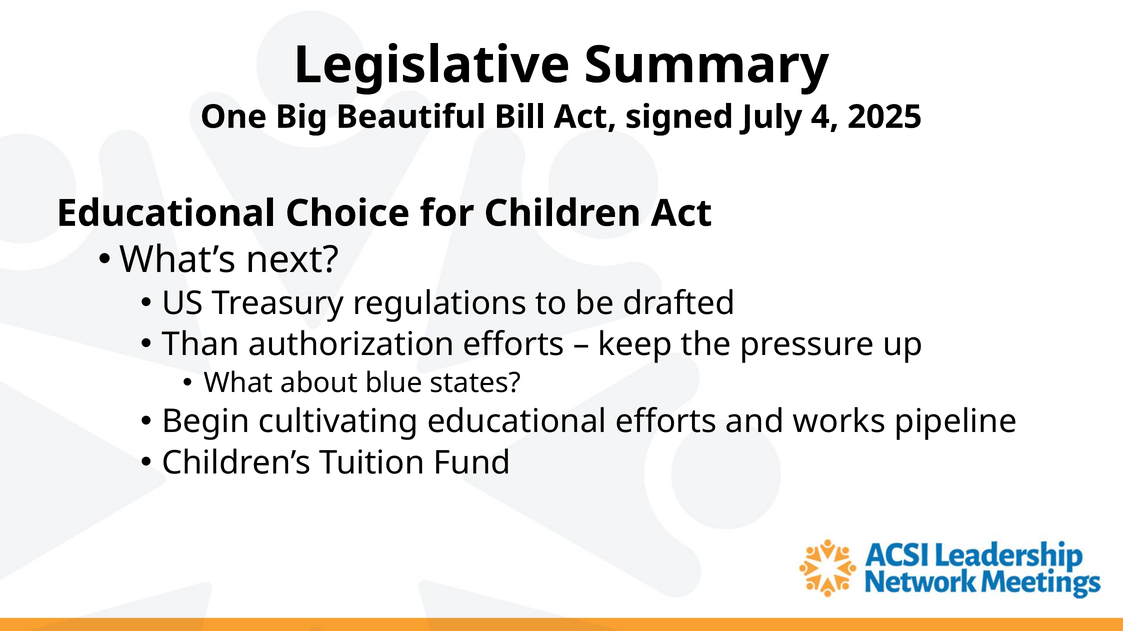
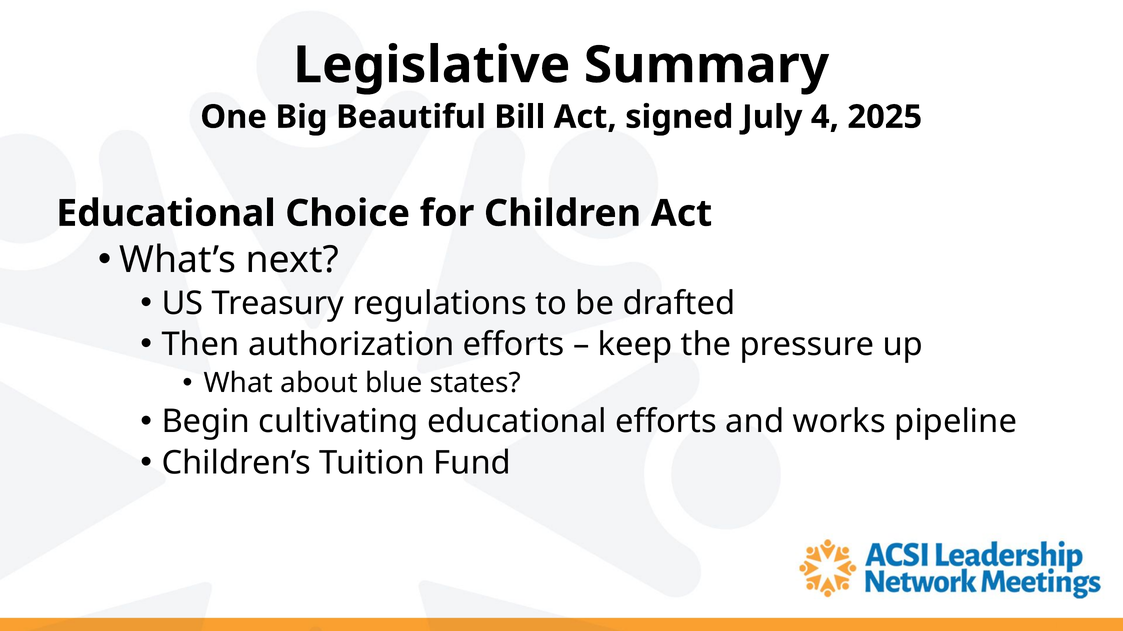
Than: Than -> Then
